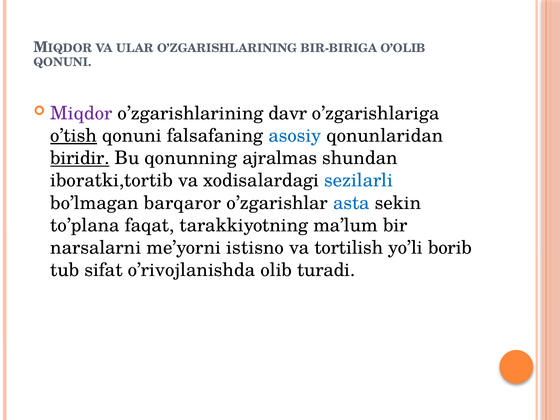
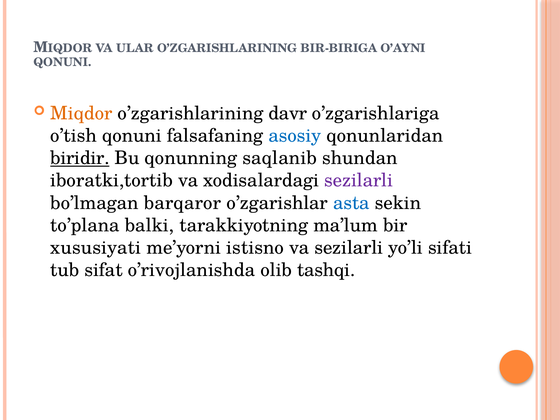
O’OLIB: O’OLIB -> O’AYNI
Miqdor colour: purple -> orange
o’tish underline: present -> none
ajralmas: ajralmas -> saqlanib
sezilarli at (359, 180) colour: blue -> purple
faqat: faqat -> balki
narsalarni: narsalarni -> xususiyati
va tortilish: tortilish -> sezilarli
borib: borib -> sifati
turadi: turadi -> tashqi
